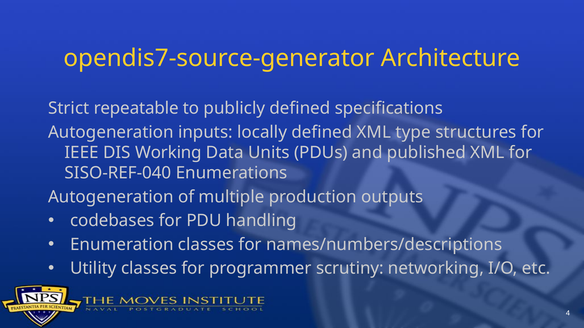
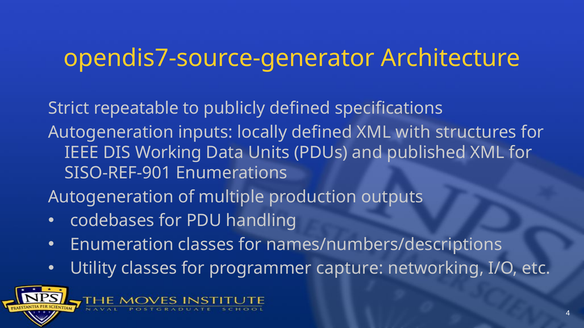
type: type -> with
SISO-REF-040: SISO-REF-040 -> SISO-REF-901
scrutiny: scrutiny -> capture
